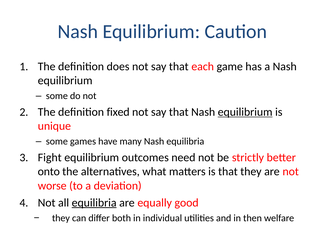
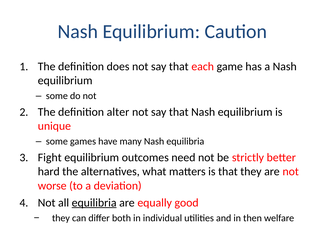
fixed: fixed -> alter
equilibrium at (245, 112) underline: present -> none
onto: onto -> hard
